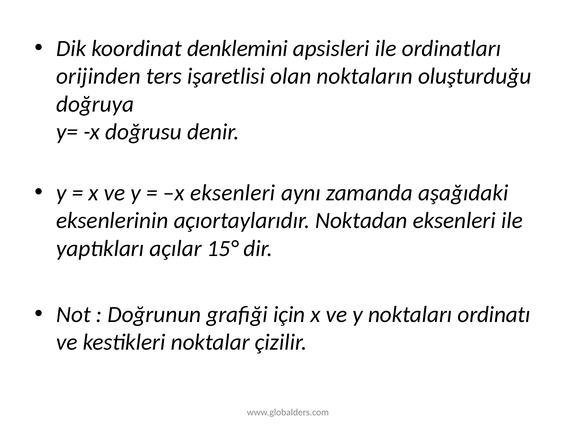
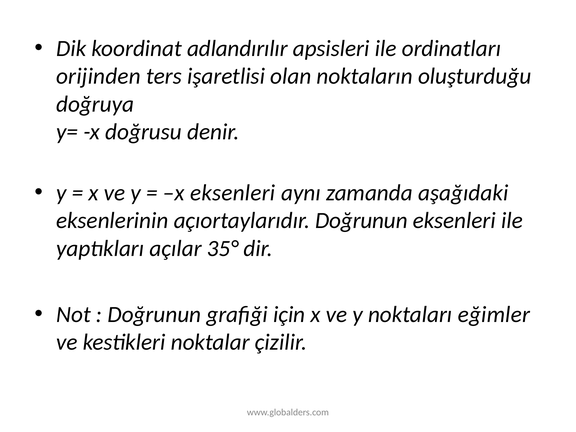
denklemini: denklemini -> adlandırılır
açıortaylarıdır Noktadan: Noktadan -> Doğrunun
15°: 15° -> 35°
ordinatı: ordinatı -> eğimler
